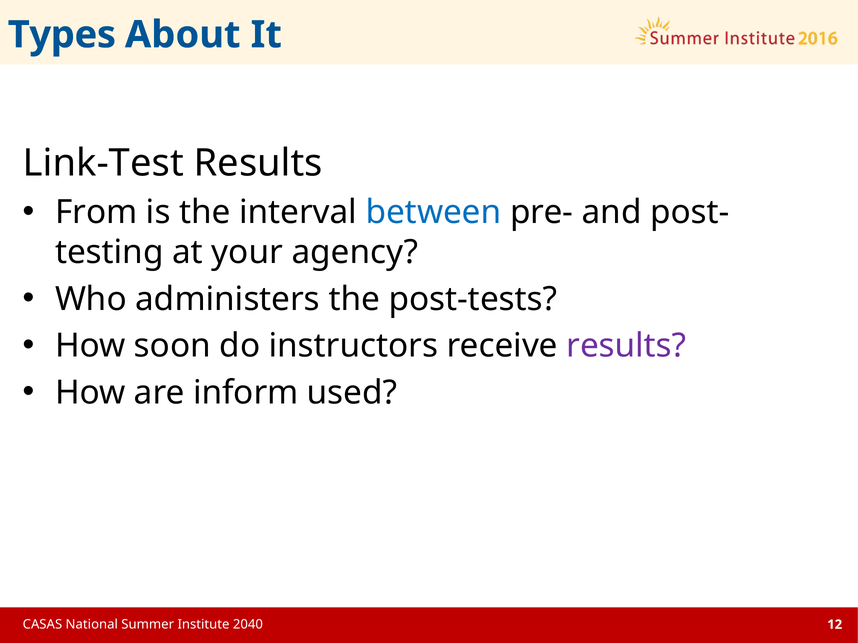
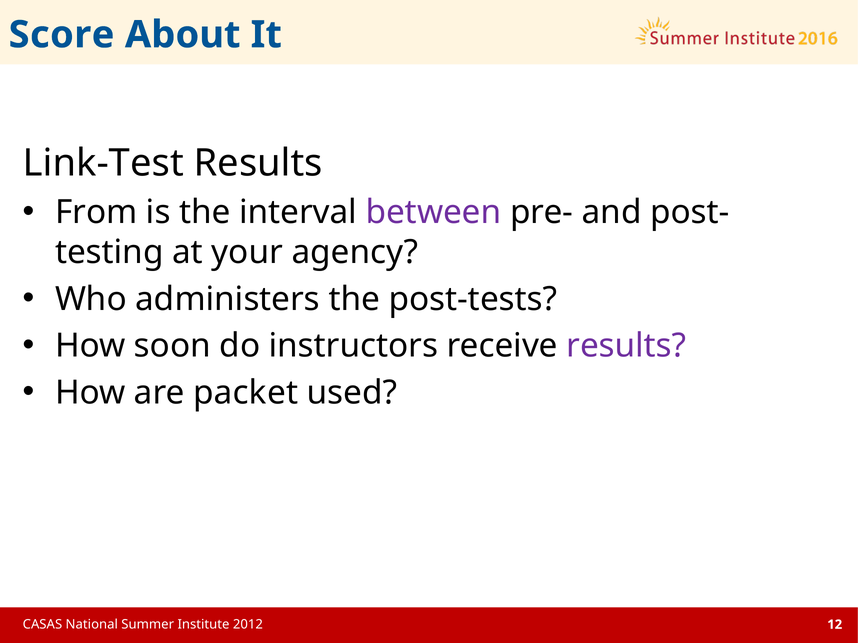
Types: Types -> Score
between colour: blue -> purple
inform: inform -> packet
2040: 2040 -> 2012
